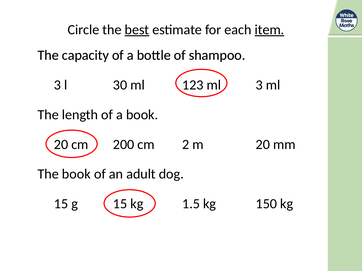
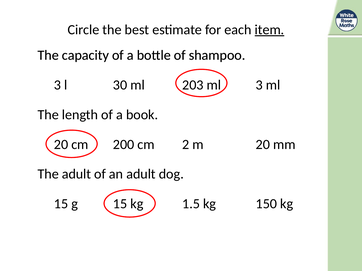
best underline: present -> none
123: 123 -> 203
The book: book -> adult
